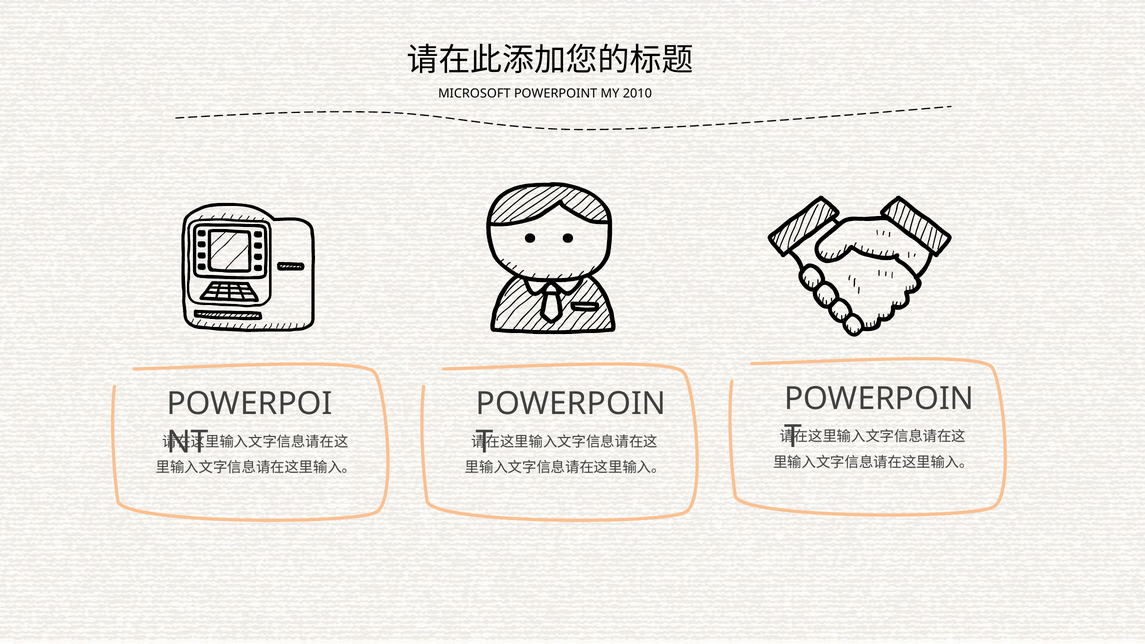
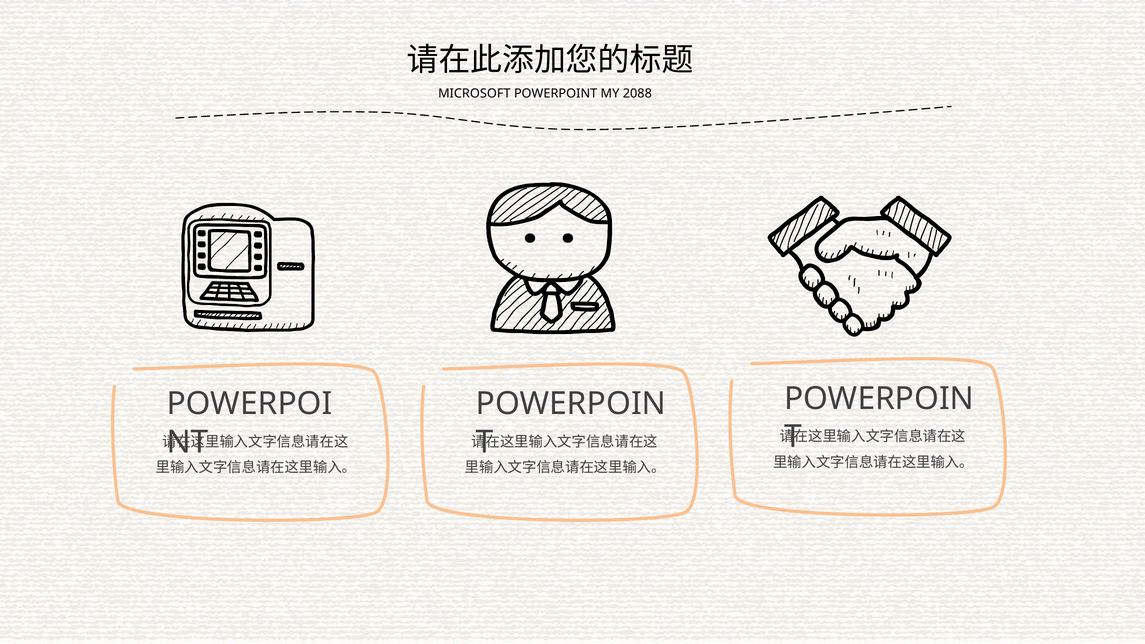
2010: 2010 -> 2088
